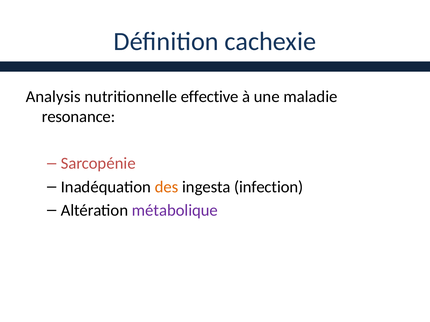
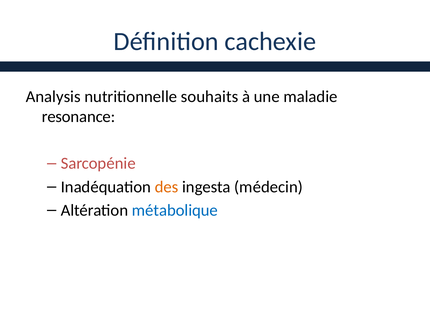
effective: effective -> souhaits
infection: infection -> médecin
métabolique colour: purple -> blue
